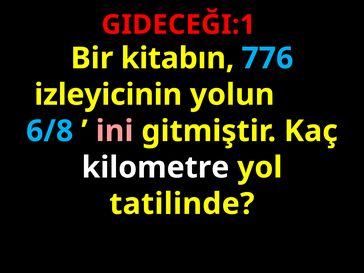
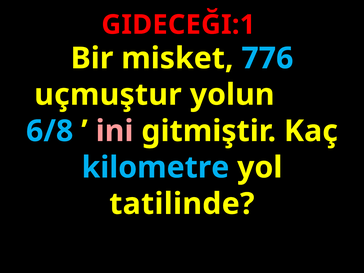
kitabın: kitabın -> misket
izleyicinin: izleyicinin -> uçmuştur
kilometre colour: white -> light blue
